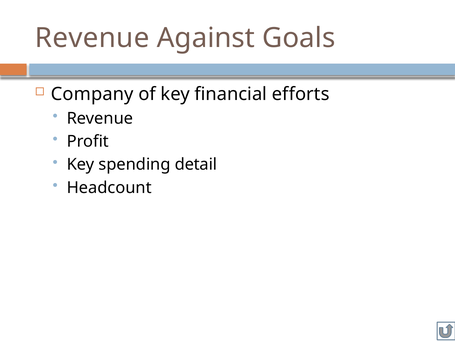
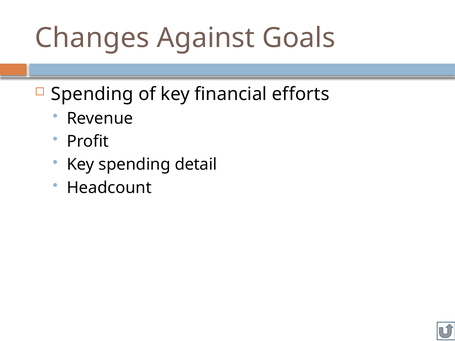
Revenue at (92, 38): Revenue -> Changes
Company at (92, 94): Company -> Spending
